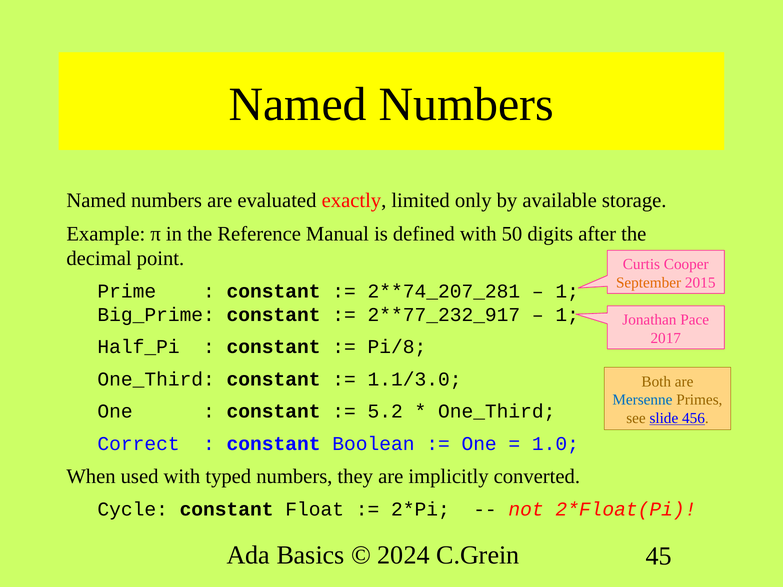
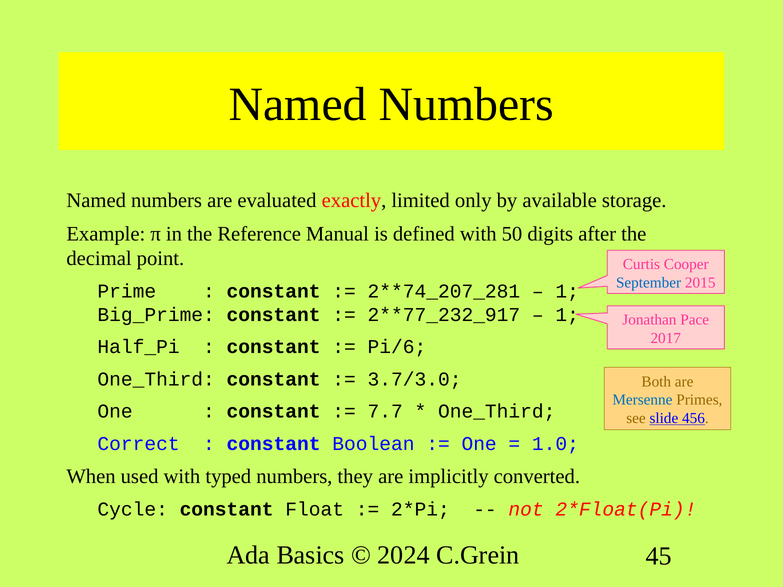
September colour: orange -> blue
Pi/8: Pi/8 -> Pi/6
1.1/3.0: 1.1/3.0 -> 3.7/3.0
5.2: 5.2 -> 7.7
